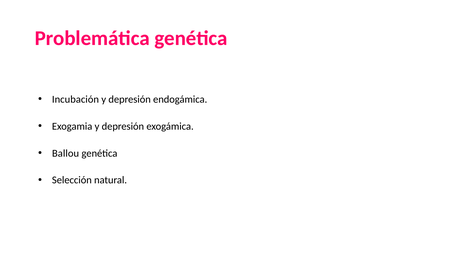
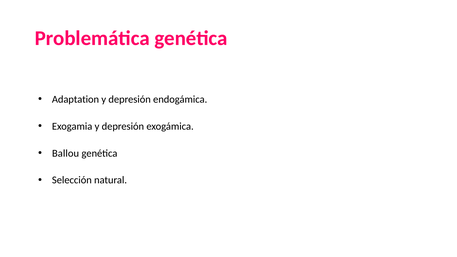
Incubación: Incubación -> Adaptation
